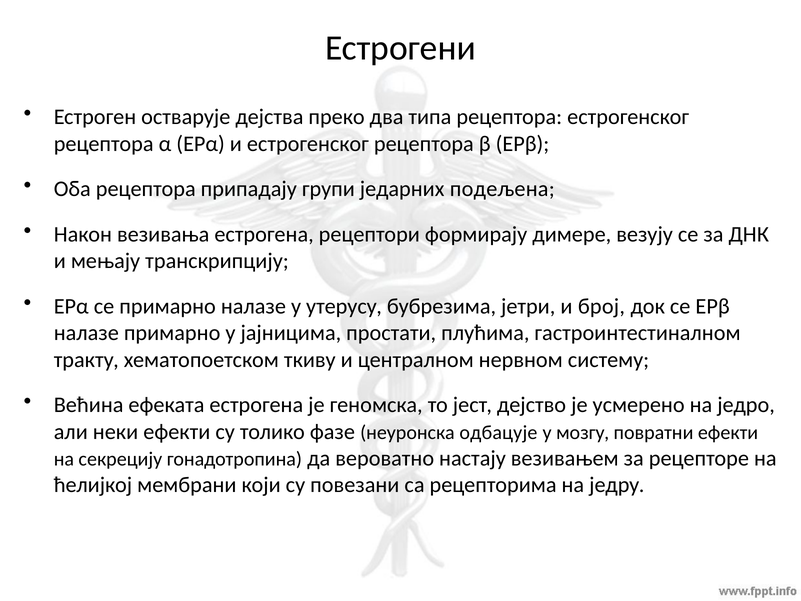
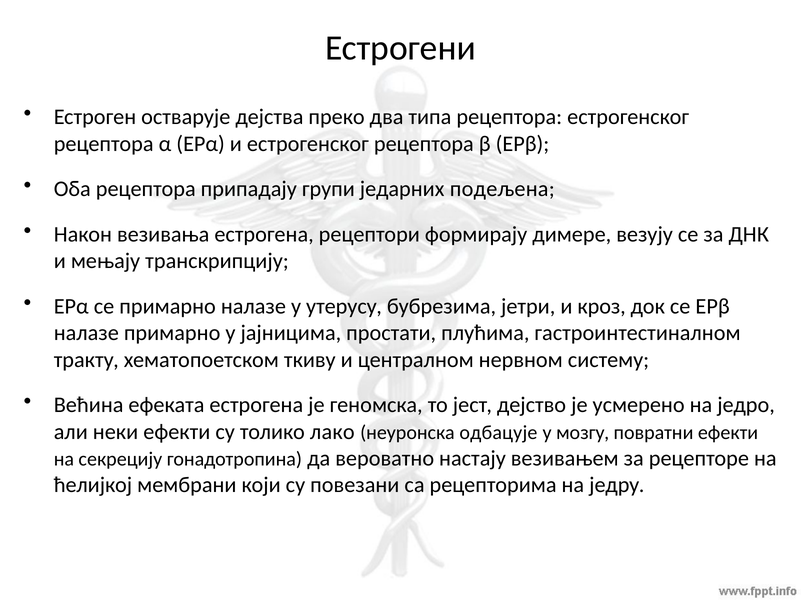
број: број -> кроз
фазе: фазе -> лако
